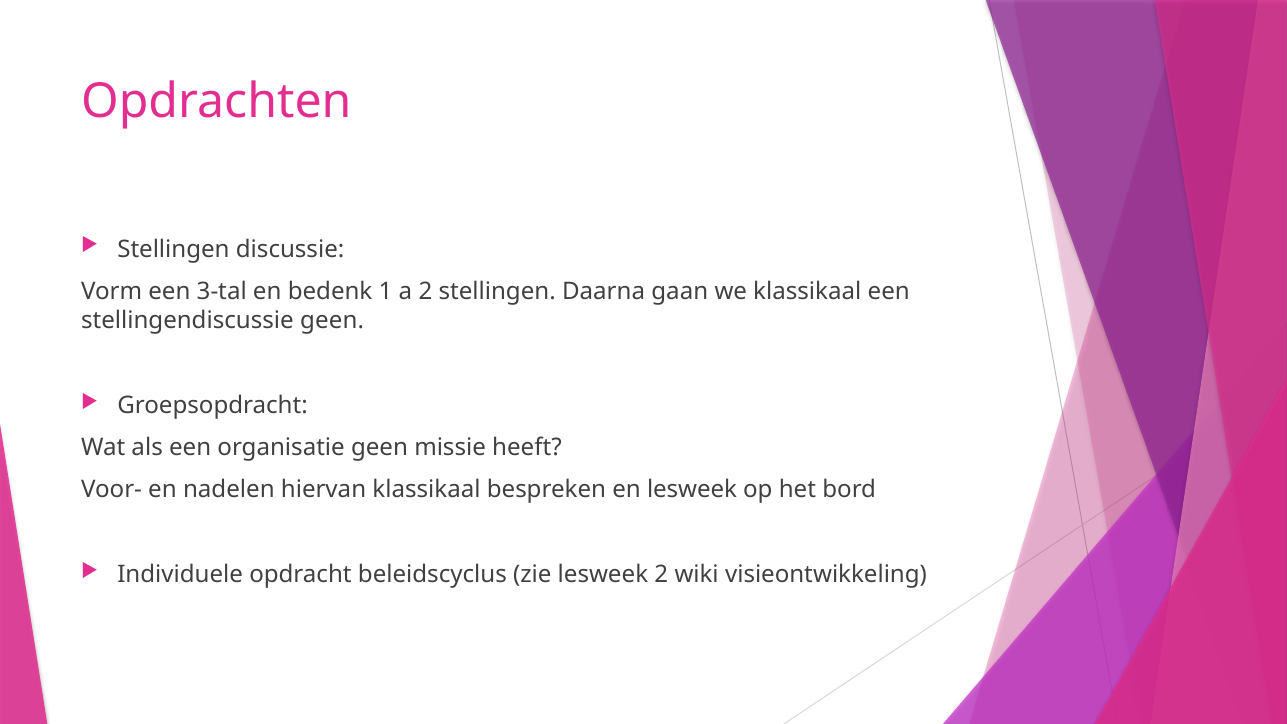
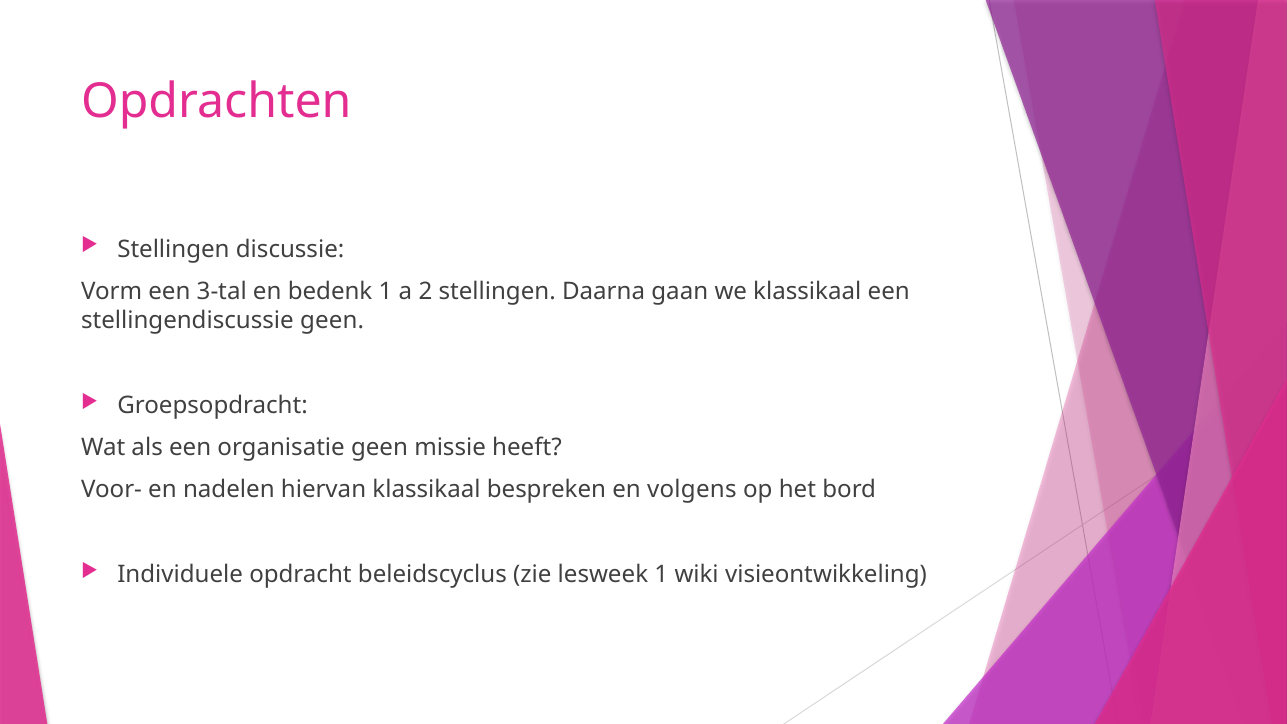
en lesweek: lesweek -> volgens
lesweek 2: 2 -> 1
